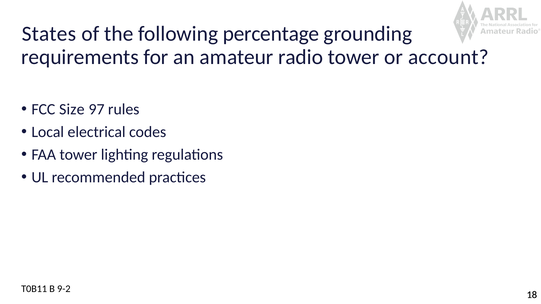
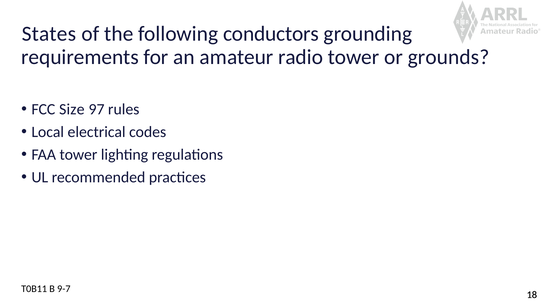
percentage: percentage -> conductors
account: account -> grounds
9-2: 9-2 -> 9-7
